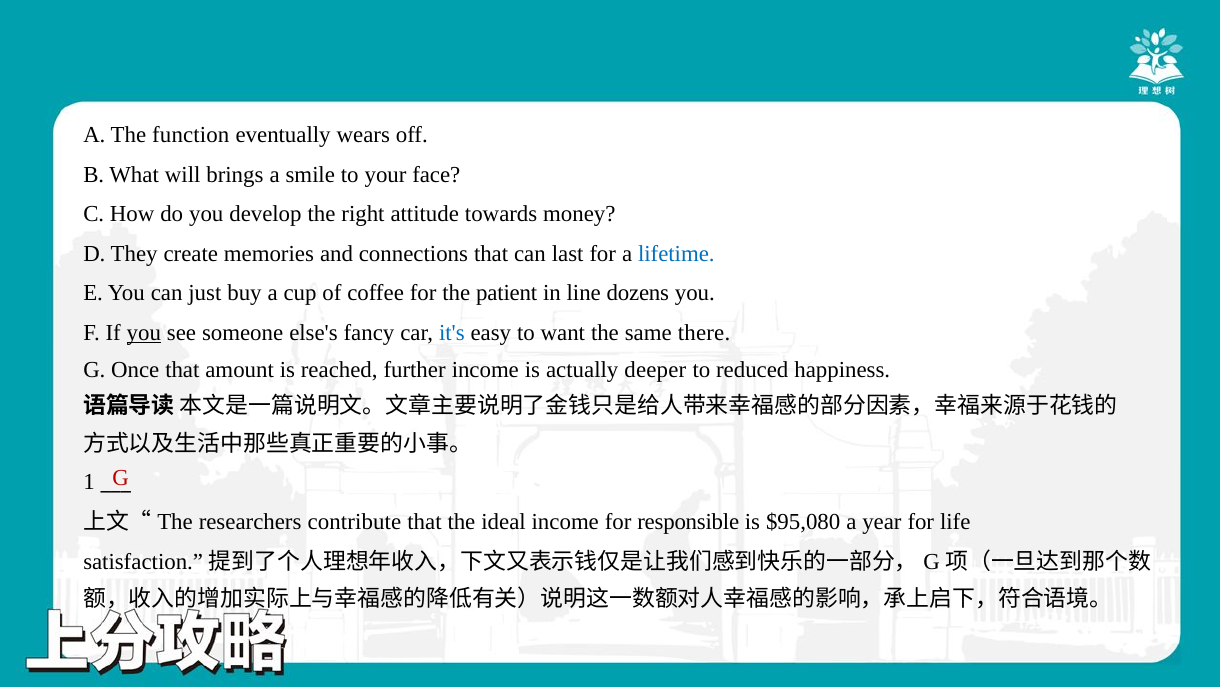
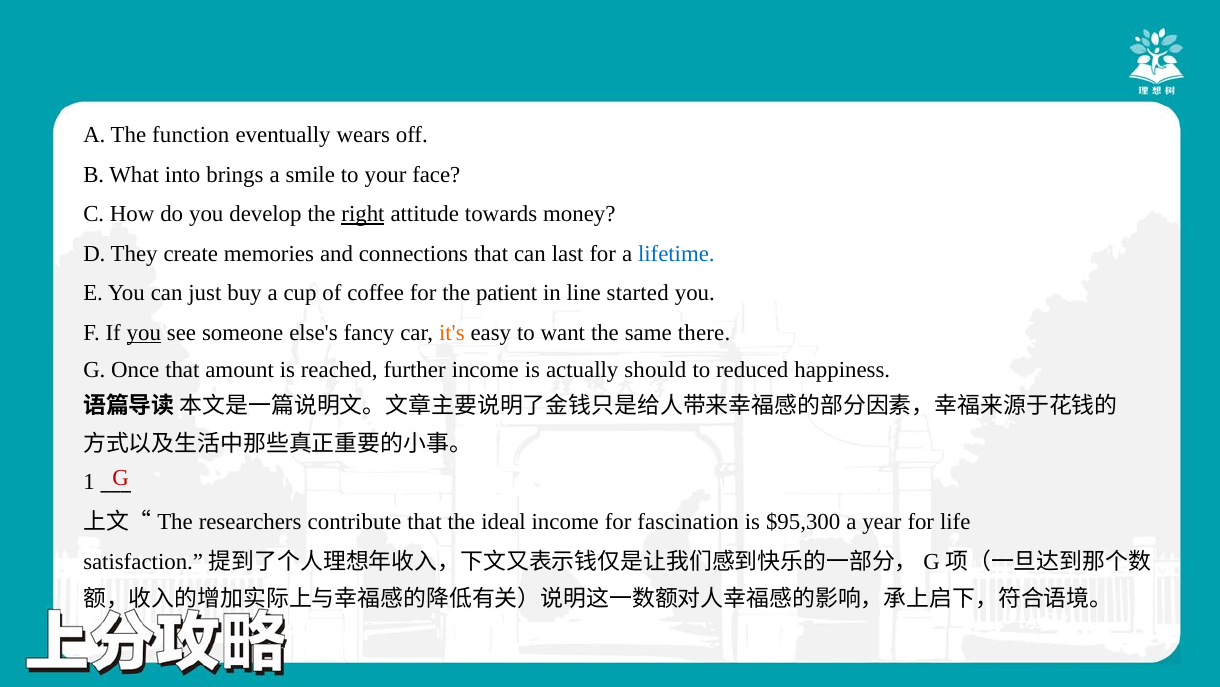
will: will -> into
right underline: none -> present
dozens: dozens -> started
it's colour: blue -> orange
deeper: deeper -> should
responsible: responsible -> fascination
$95,080: $95,080 -> $95,300
